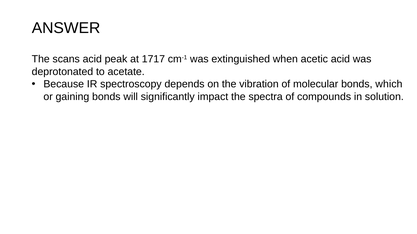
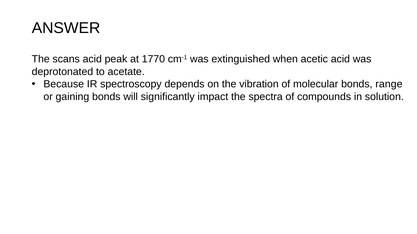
1717: 1717 -> 1770
which: which -> range
